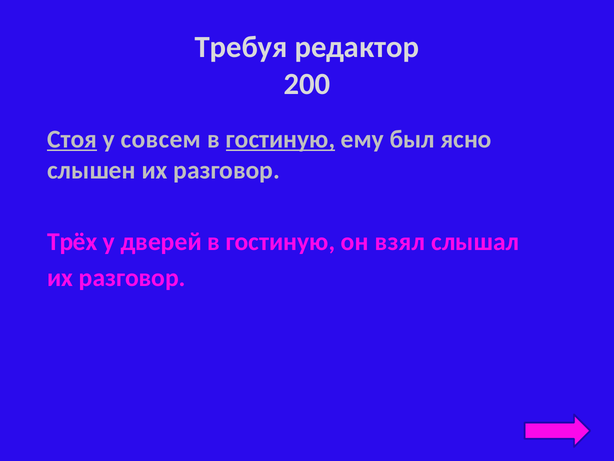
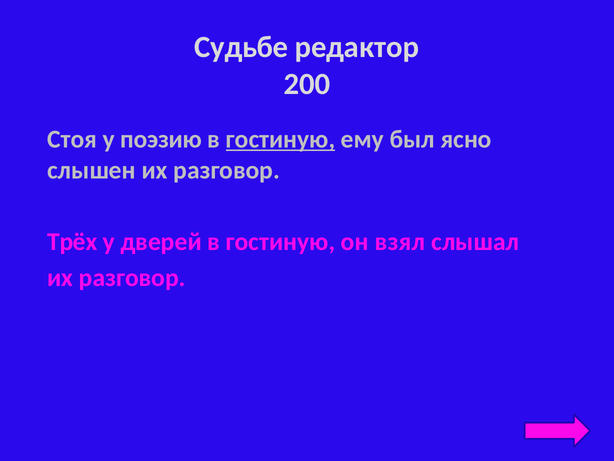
Требуя: Требуя -> Судьбе
Стоя underline: present -> none
совсем: совсем -> поэзию
